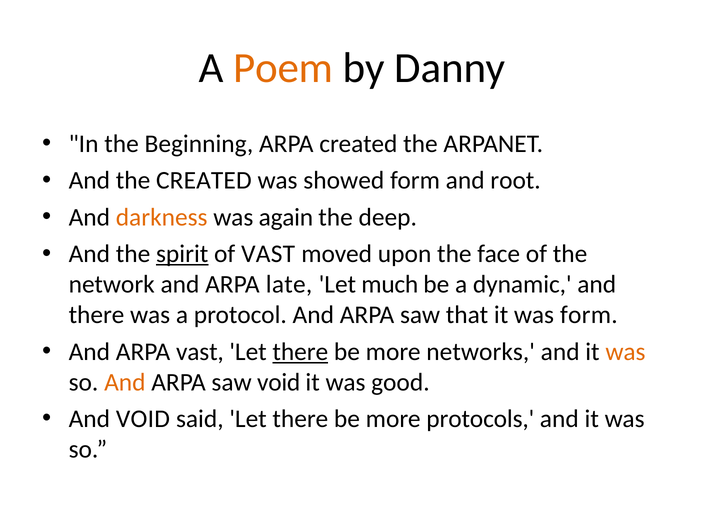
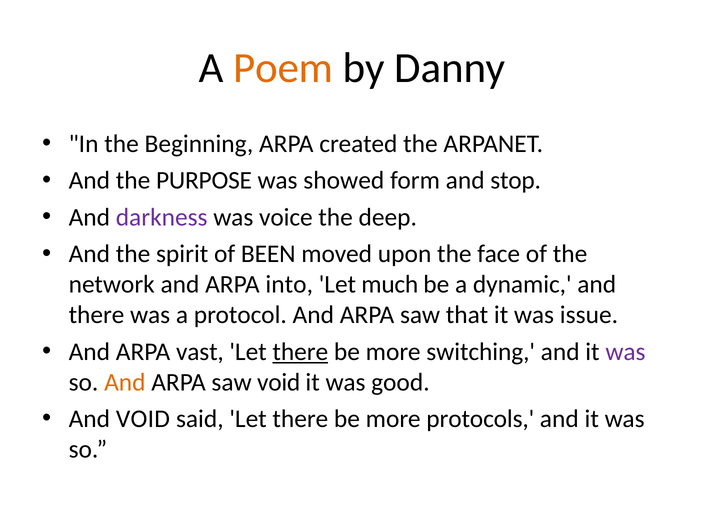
the CREATED: CREATED -> PURPOSE
root: root -> stop
darkness colour: orange -> purple
again: again -> voice
spirit underline: present -> none
of VAST: VAST -> BEEN
late: late -> into
was form: form -> issue
networks: networks -> switching
was at (625, 352) colour: orange -> purple
